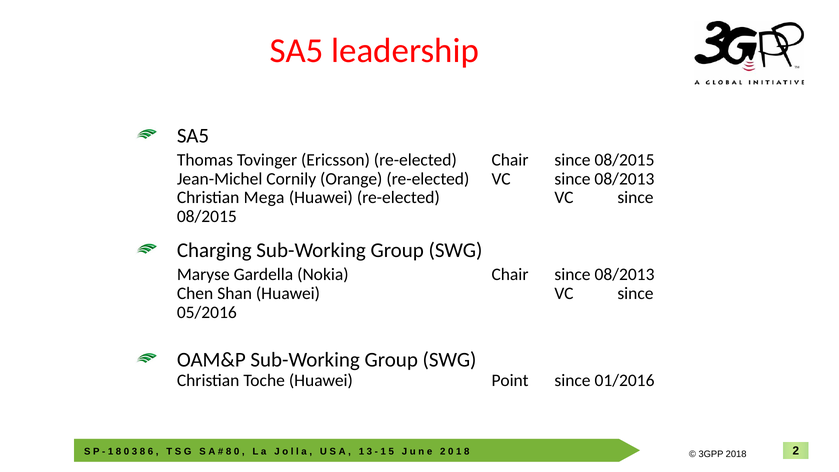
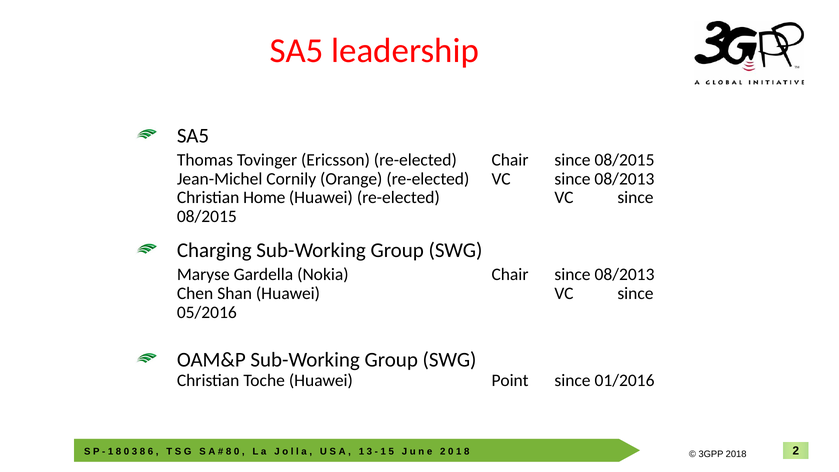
Mega: Mega -> Home
